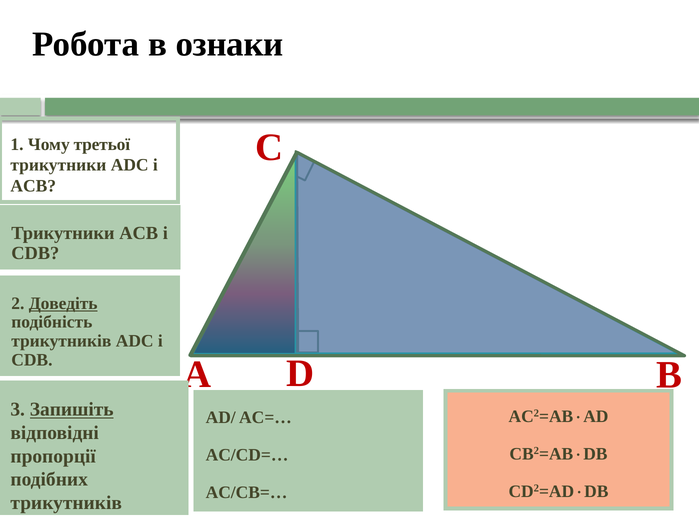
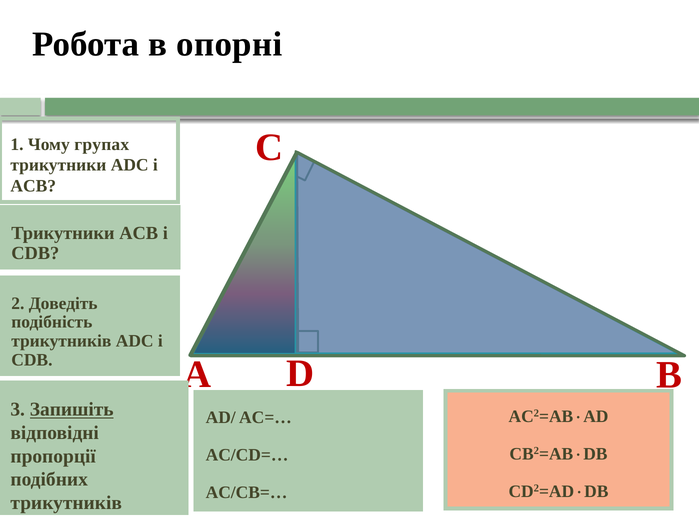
ознаки: ознаки -> опорні
третьої: третьої -> групах
Доведіть underline: present -> none
